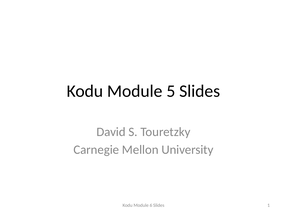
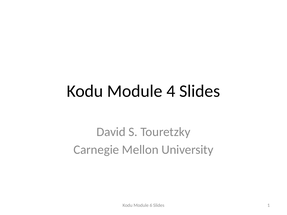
5: 5 -> 4
